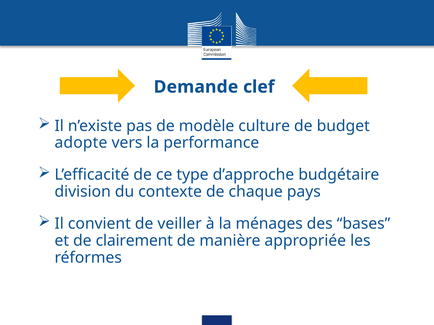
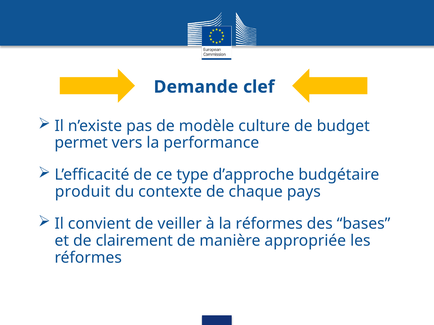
adopte: adopte -> permet
division: division -> produit
la ménages: ménages -> réformes
